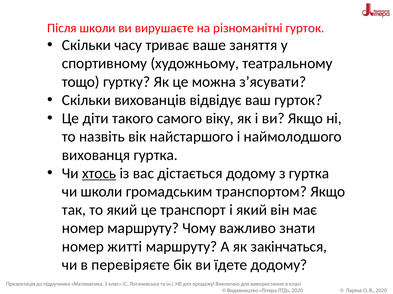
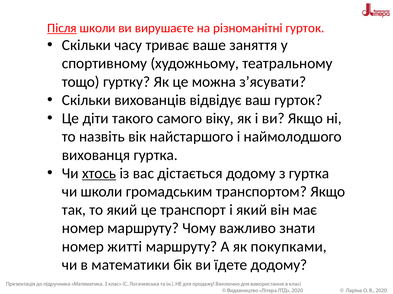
Після underline: none -> present
закінчаться: закінчаться -> покупками
перевіряєте: перевіряєте -> математики
